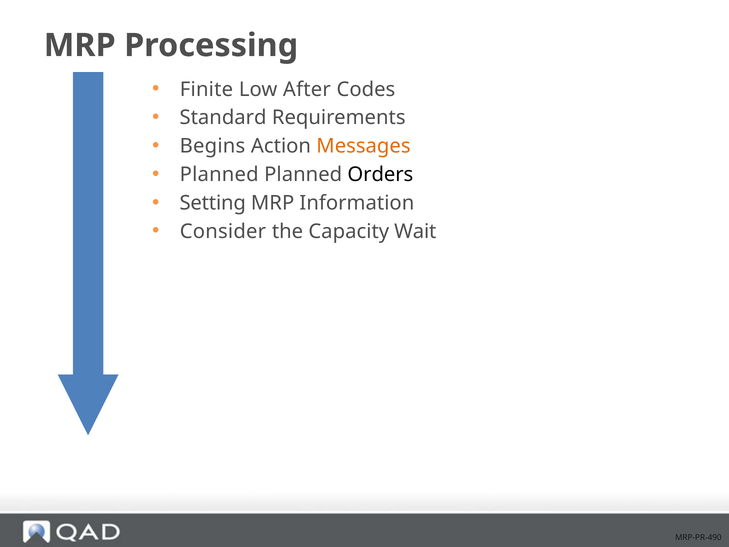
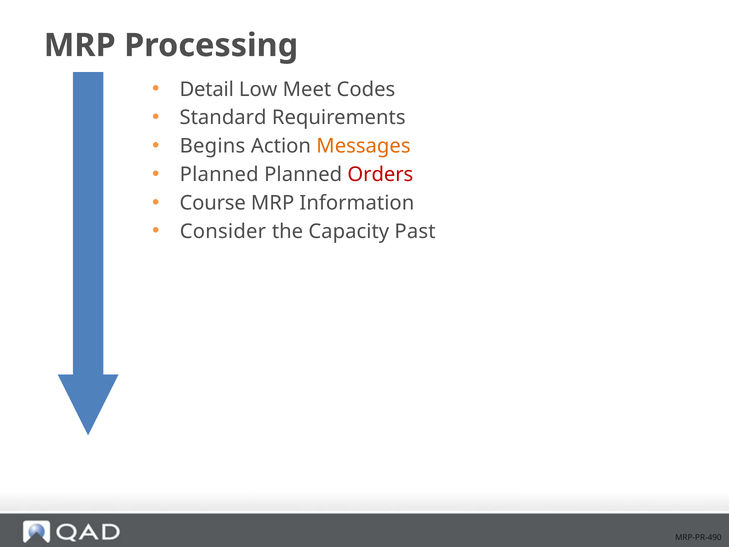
Finite: Finite -> Detail
After: After -> Meet
Orders colour: black -> red
Setting: Setting -> Course
Wait: Wait -> Past
